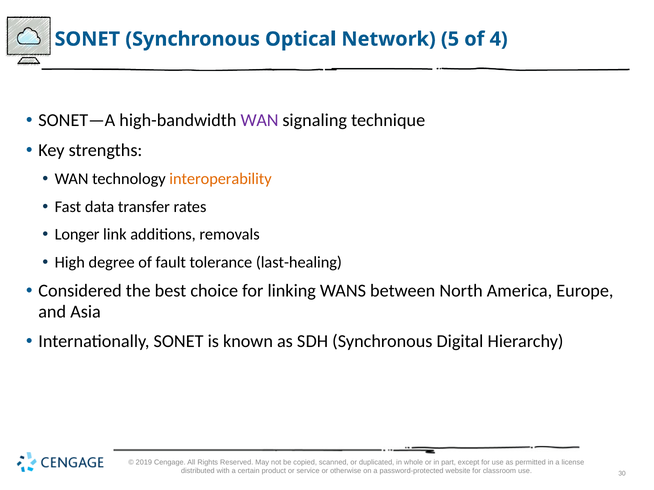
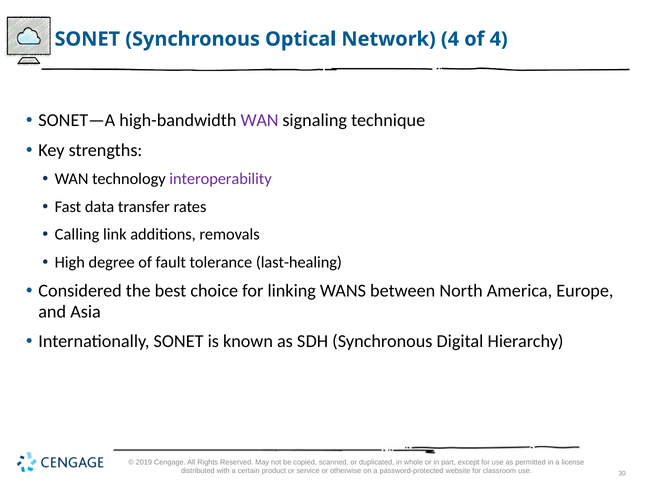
Network 5: 5 -> 4
interoperability colour: orange -> purple
Longer: Longer -> Calling
